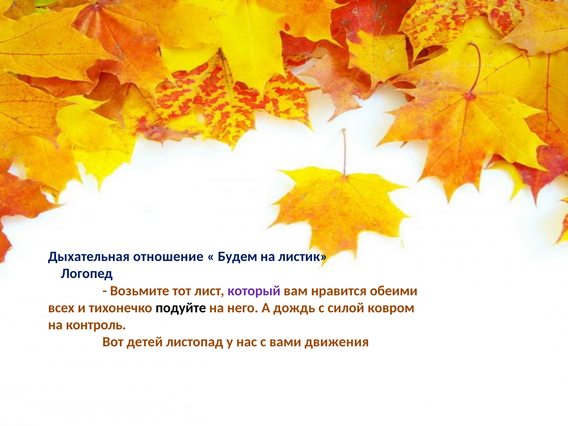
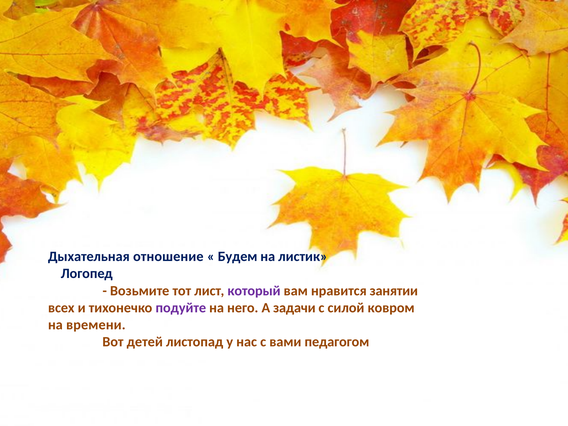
обеими: обеими -> занятии
подуйте colour: black -> purple
дождь: дождь -> задачи
контроль: контроль -> времени
движения: движения -> педагогом
